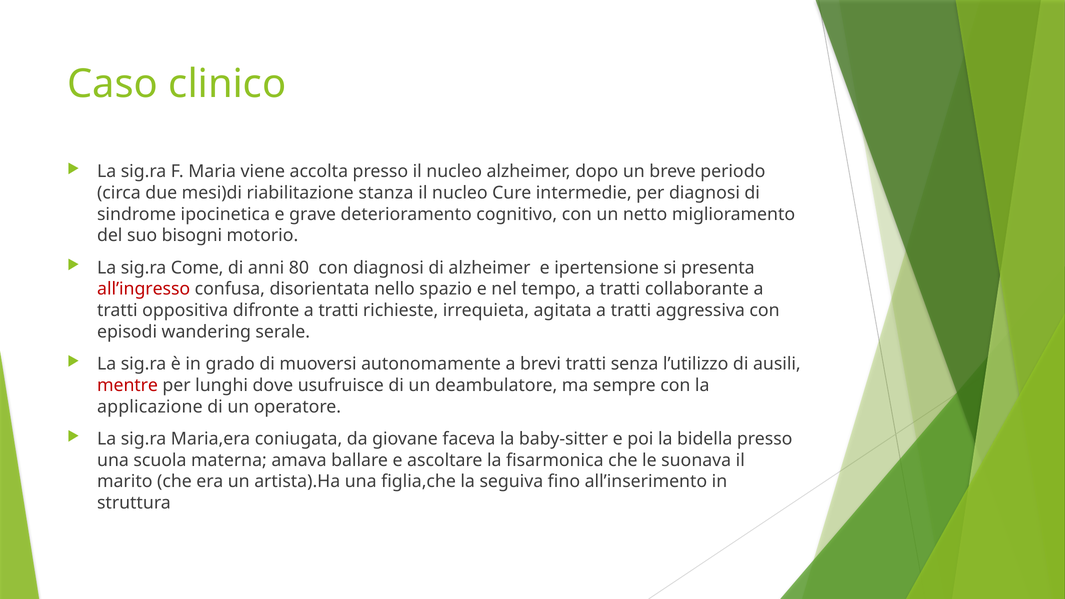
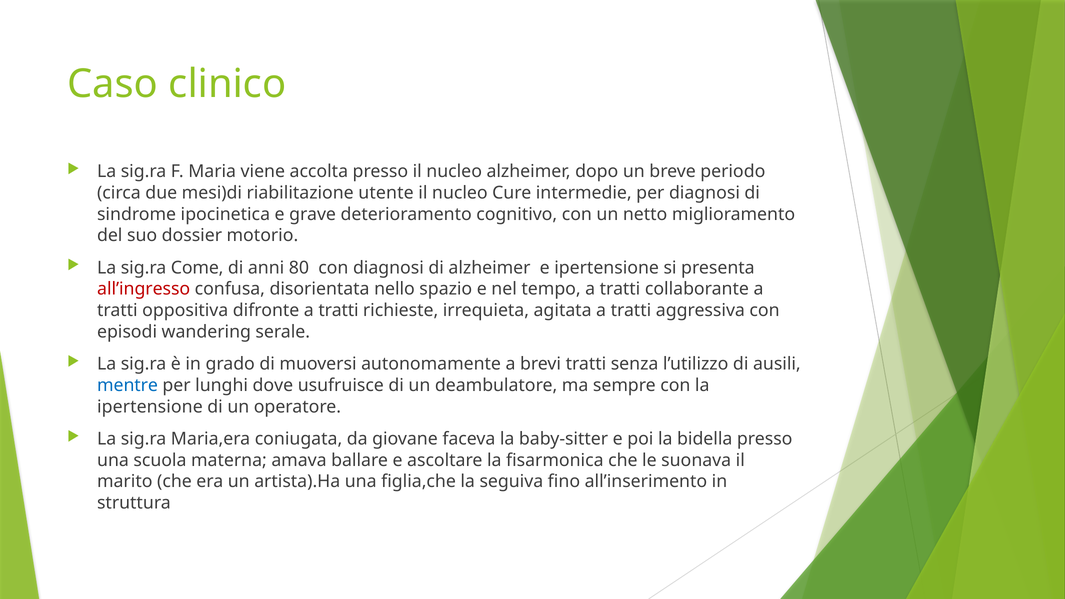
stanza: stanza -> utente
bisogni: bisogni -> dossier
mentre colour: red -> blue
applicazione at (150, 407): applicazione -> ipertensione
